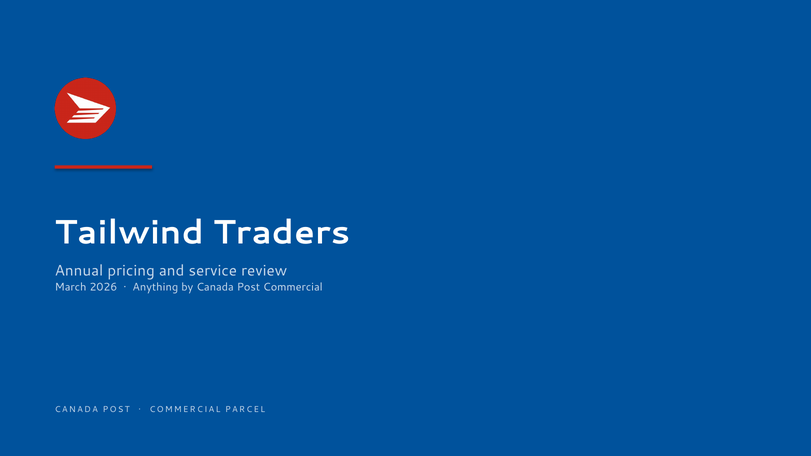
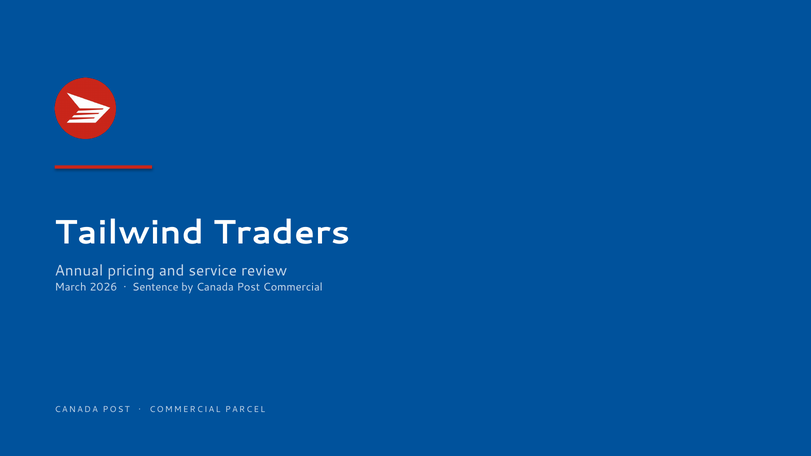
Anything: Anything -> Sentence
